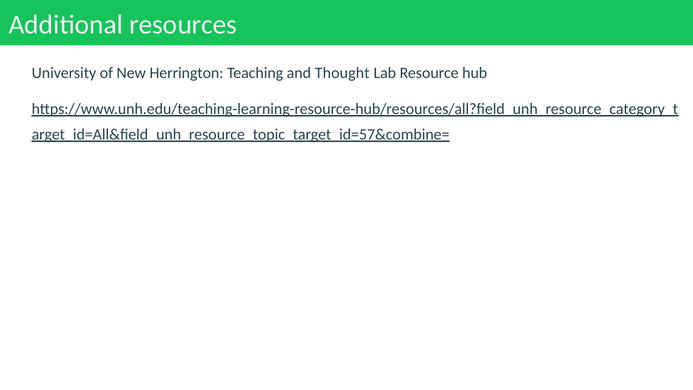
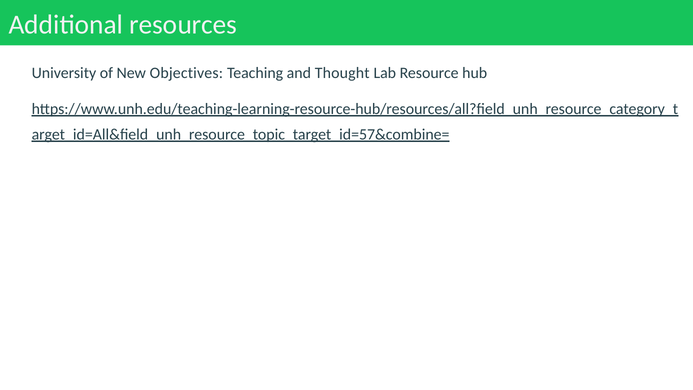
Herrington: Herrington -> Objectives
